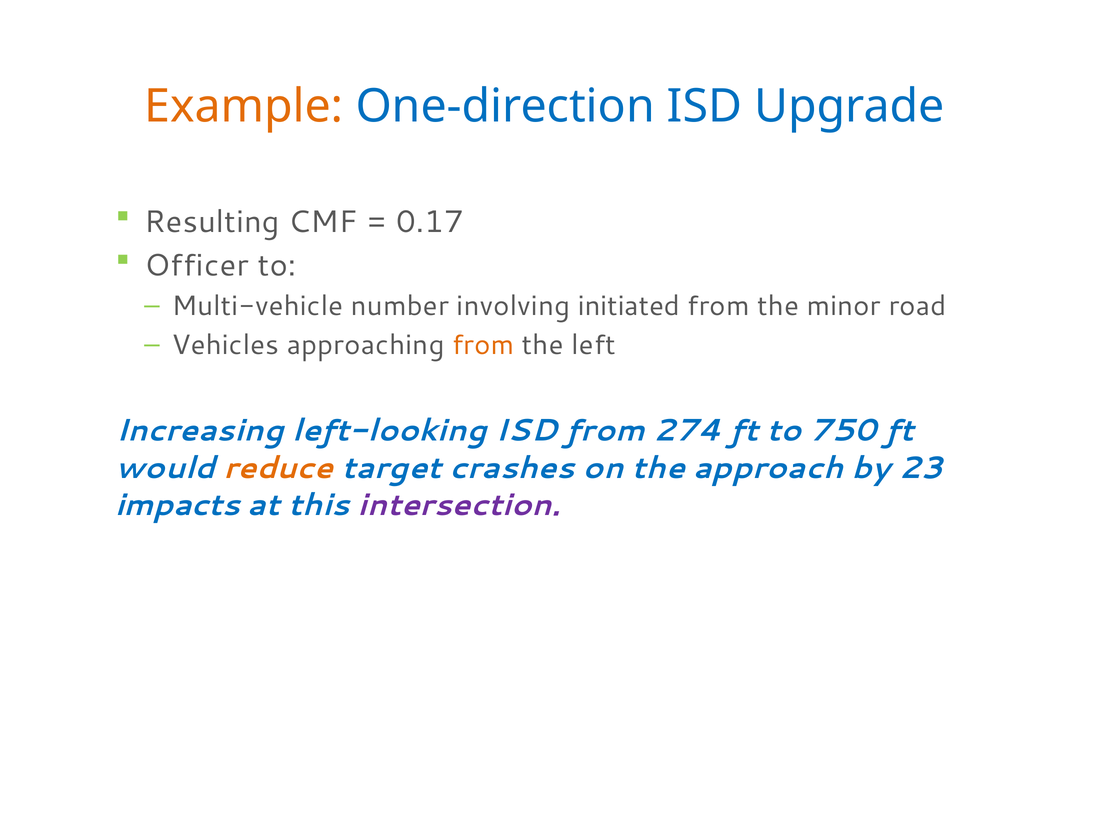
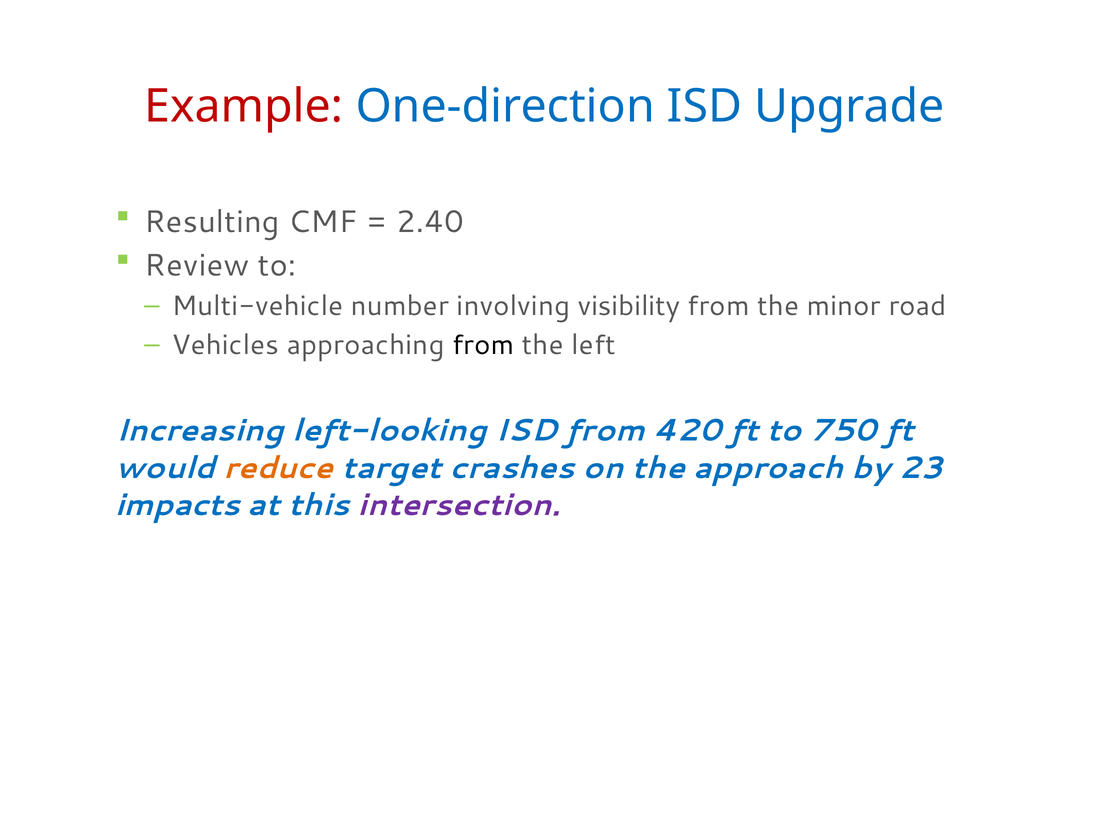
Example colour: orange -> red
0.17: 0.17 -> 2.40
Officer: Officer -> Review
initiated: initiated -> visibility
from at (483, 345) colour: orange -> black
274: 274 -> 420
